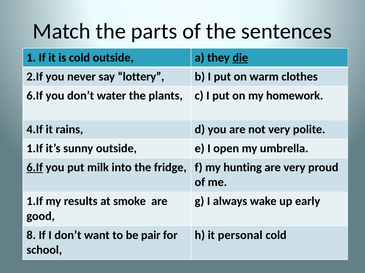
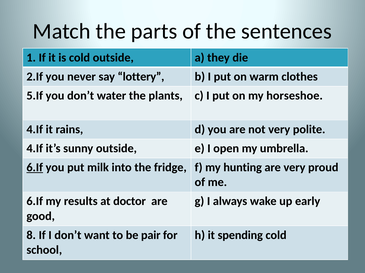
die underline: present -> none
6.If at (35, 96): 6.If -> 5.If
homework: homework -> horseshoe
1.If at (35, 149): 1.If -> 4.If
1.If at (35, 202): 1.If -> 6.If
smoke: smoke -> doctor
personal: personal -> spending
